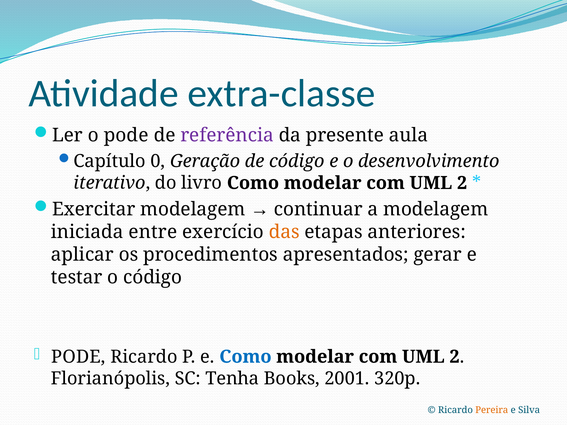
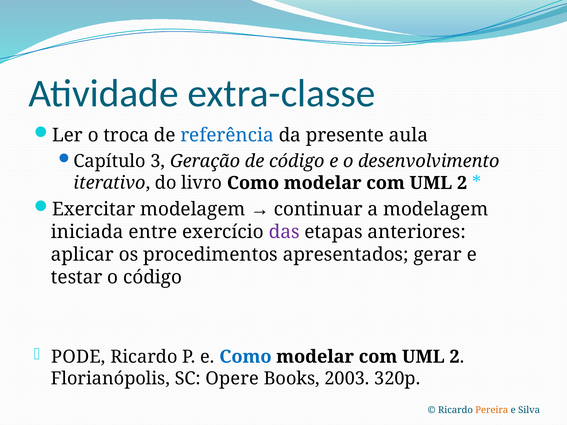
o pode: pode -> troca
referência colour: purple -> blue
0: 0 -> 3
das colour: orange -> purple
Tenha: Tenha -> Opere
2001: 2001 -> 2003
